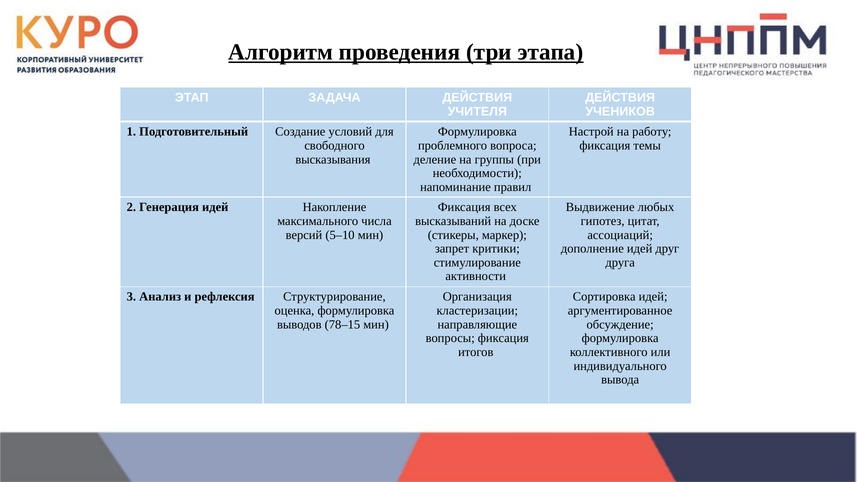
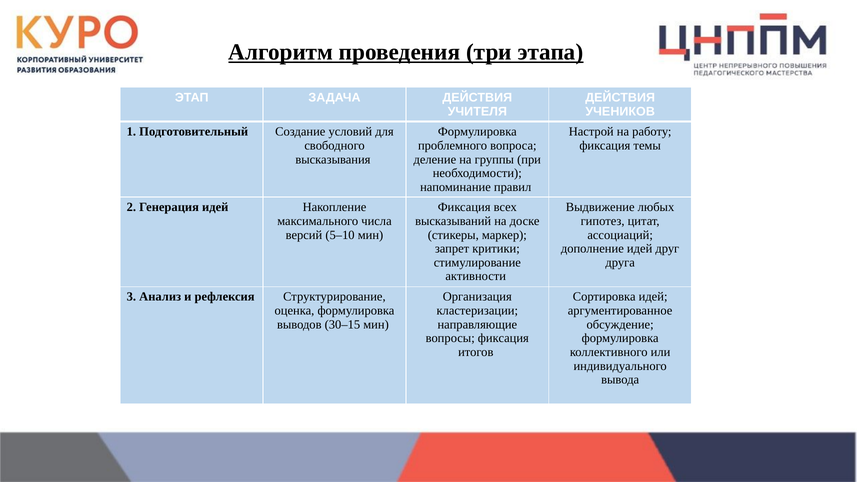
78–15: 78–15 -> 30–15
